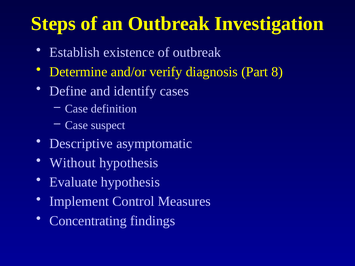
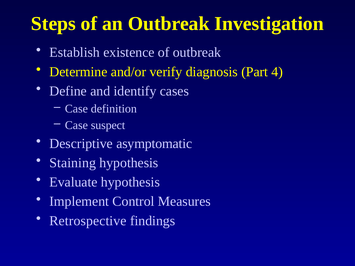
8: 8 -> 4
Without: Without -> Staining
Concentrating: Concentrating -> Retrospective
